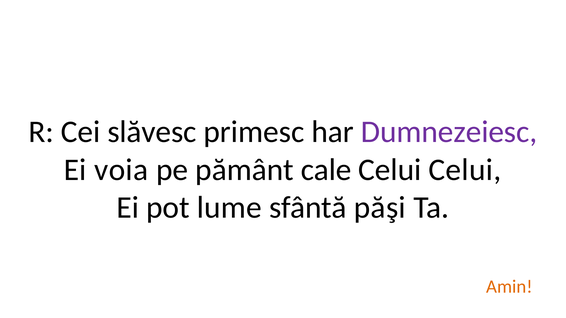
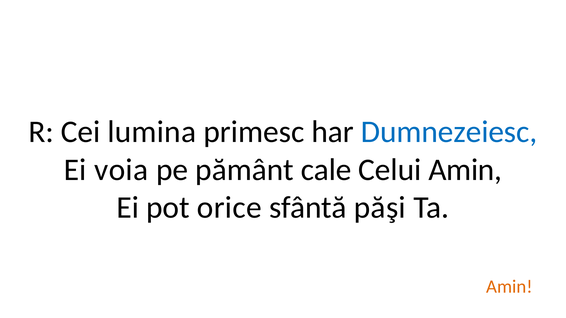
slăvesc: slăvesc -> lumina
Dumnezeiesc colour: purple -> blue
Celui Celui: Celui -> Amin
lume: lume -> orice
